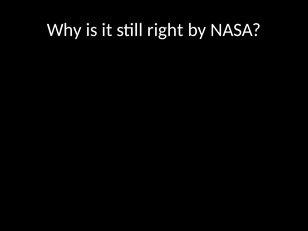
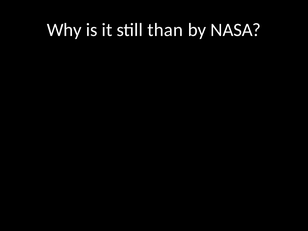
right: right -> than
